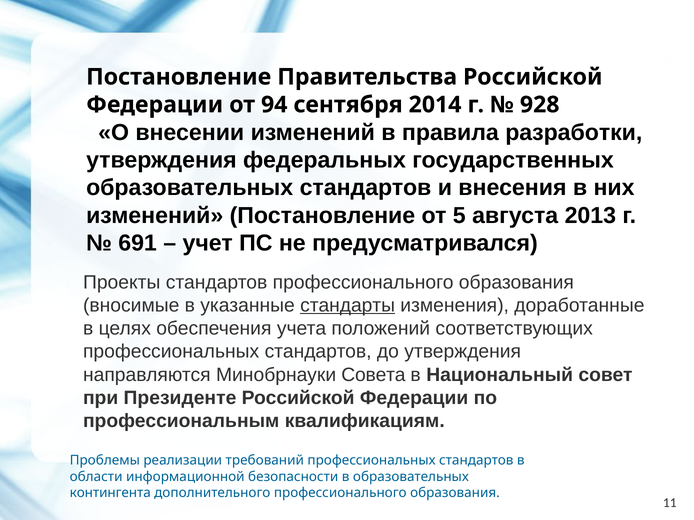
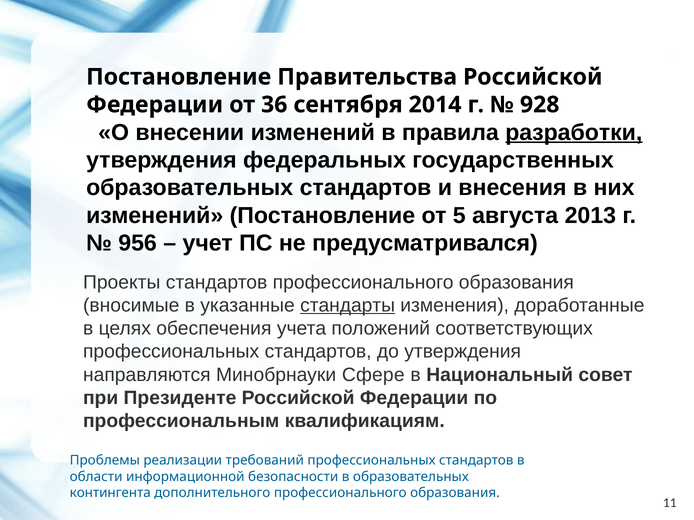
94: 94 -> 36
разработки underline: none -> present
691: 691 -> 956
Совета: Совета -> Сфере
